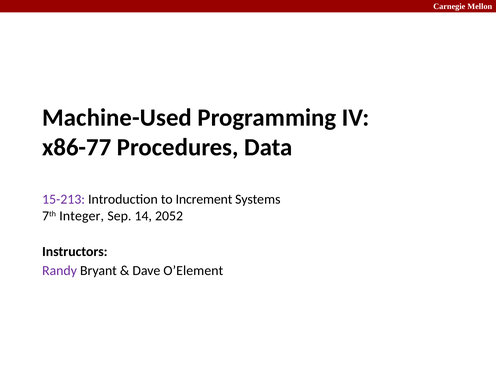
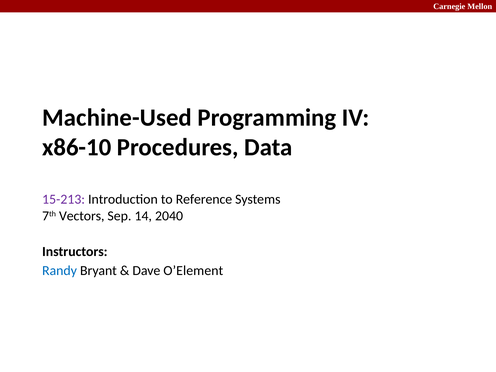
x86-77: x86-77 -> x86-10
Increment: Increment -> Reference
Integer: Integer -> Vectors
2052: 2052 -> 2040
Randy colour: purple -> blue
